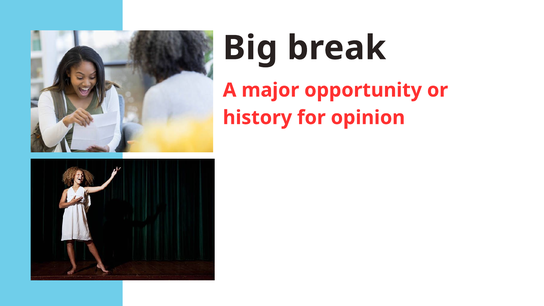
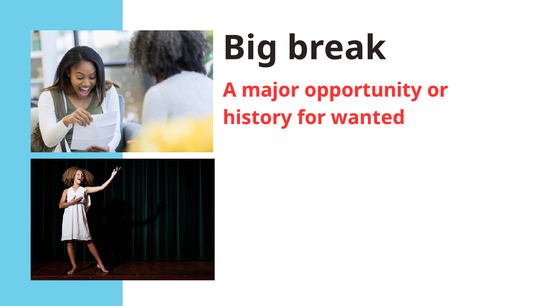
opinion: opinion -> wanted
